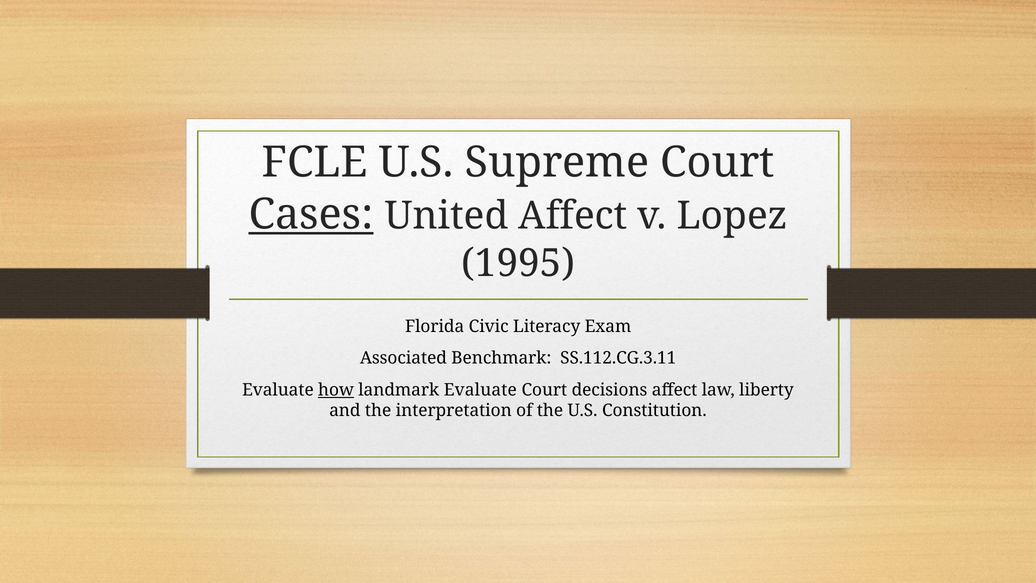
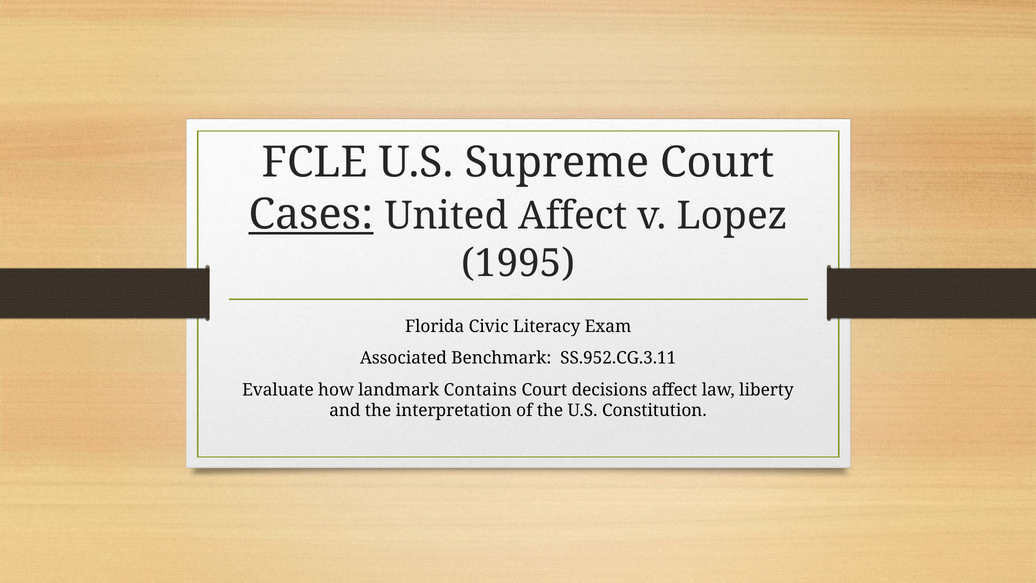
SS.112.CG.3.11: SS.112.CG.3.11 -> SS.952.CG.3.11
how underline: present -> none
landmark Evaluate: Evaluate -> Contains
